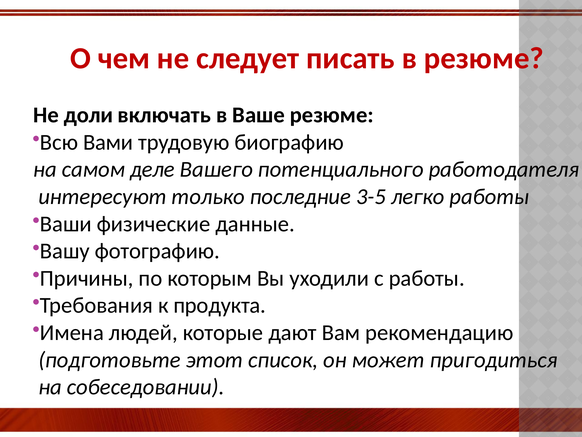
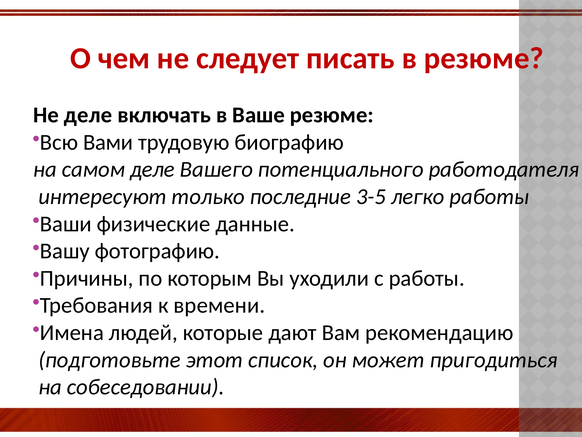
Не доли: доли -> деле
продукта: продукта -> времени
